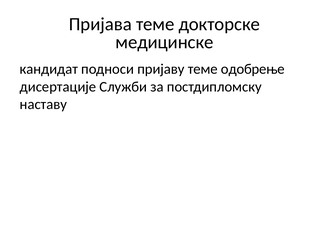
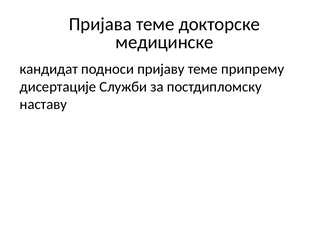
одобрење: одобрење -> припрему
